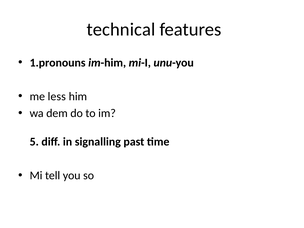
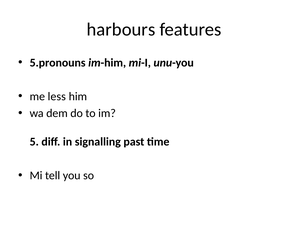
technical: technical -> harbours
1.pronouns: 1.pronouns -> 5.pronouns
